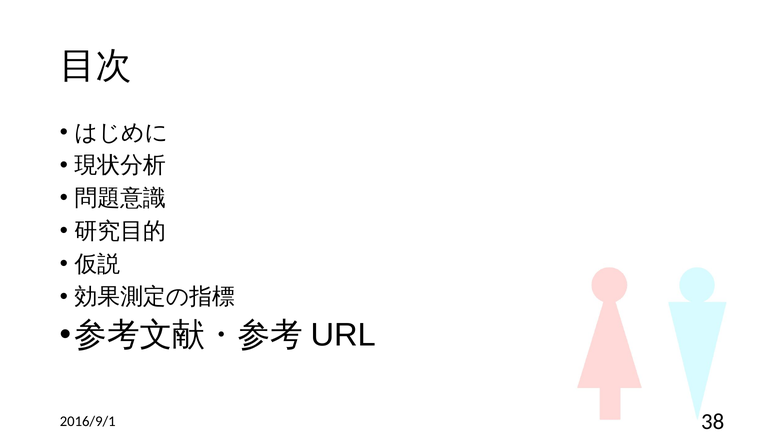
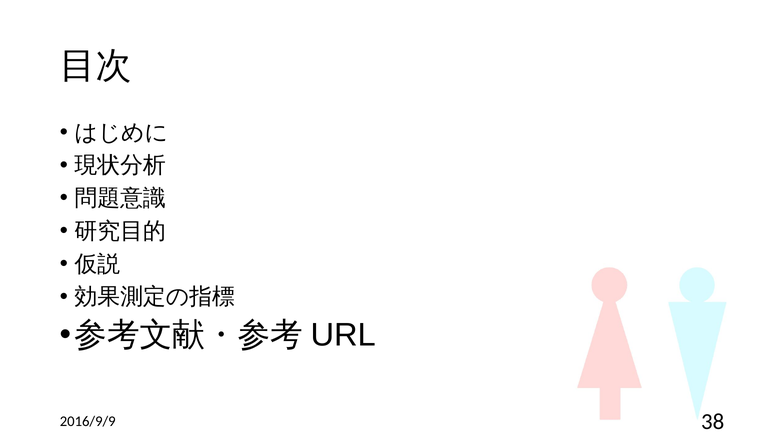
2016/9/1: 2016/9/1 -> 2016/9/9
